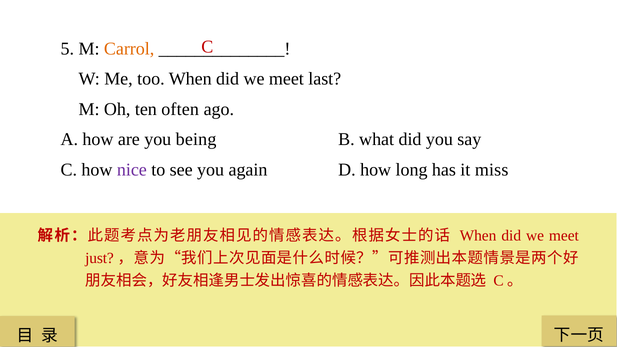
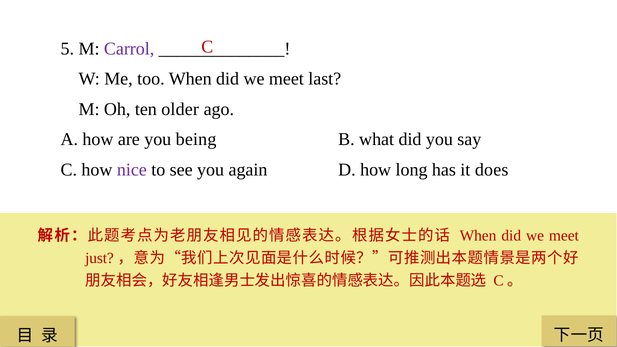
Carrol colour: orange -> purple
often: often -> older
miss: miss -> does
